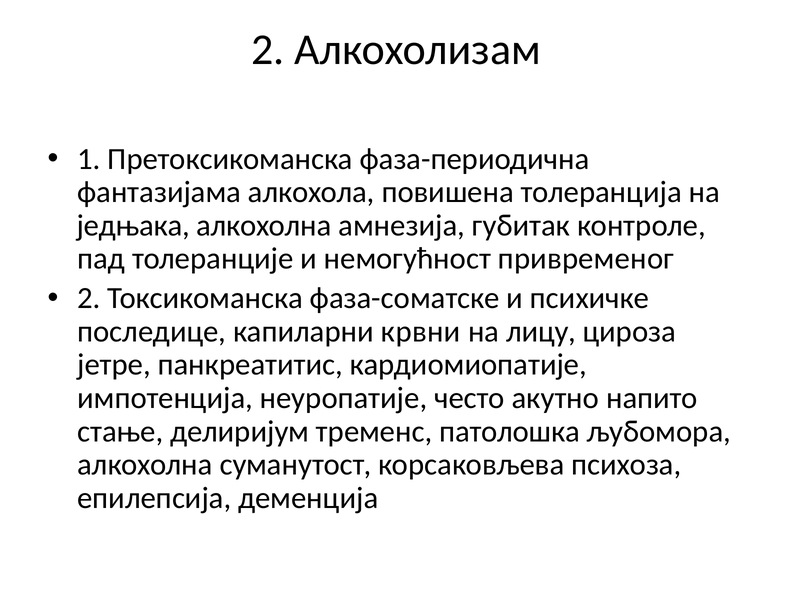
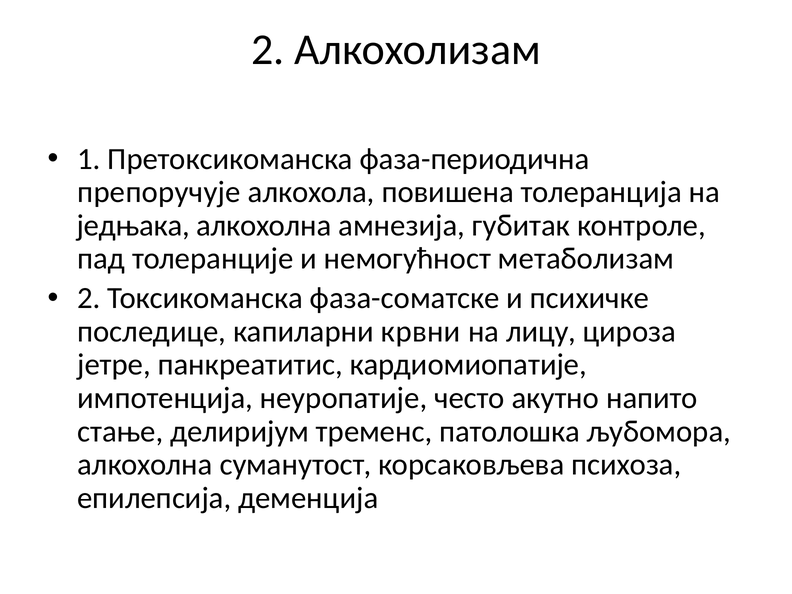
фантазијама: фантазијама -> препоручује
привременог: привременог -> метаболизам
